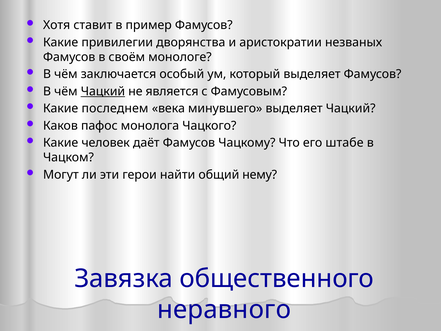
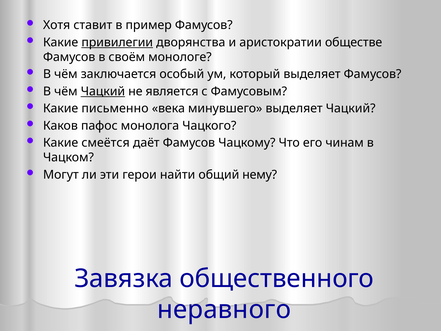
привилегии underline: none -> present
незваных: незваных -> обществе
последнем: последнем -> письменно
человек: человек -> смеётся
штабе: штабе -> чинам
